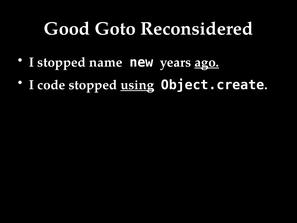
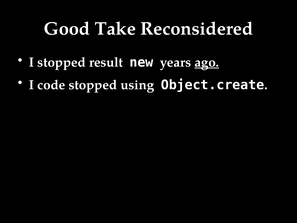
Goto: Goto -> Take
name: name -> result
using underline: present -> none
